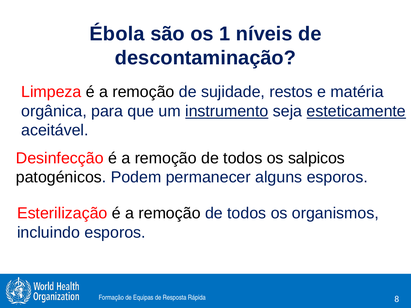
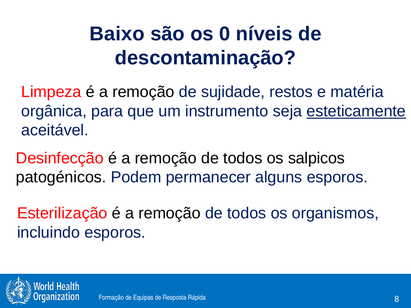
Ébola: Ébola -> Baixo
1: 1 -> 0
instrumento underline: present -> none
